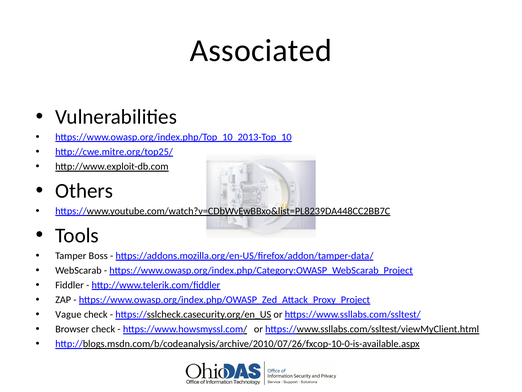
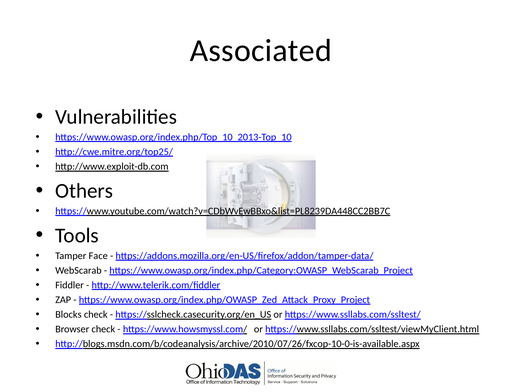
Boss: Boss -> Face
Vague: Vague -> Blocks
